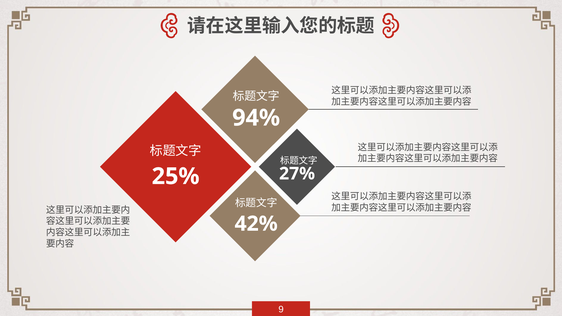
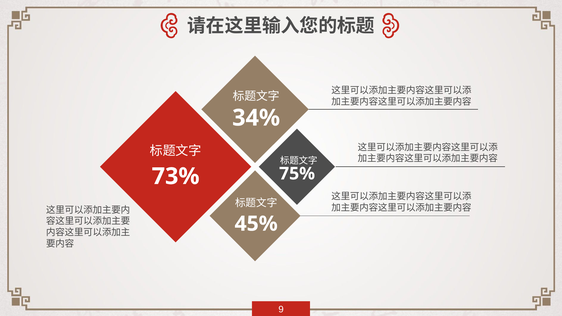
94%: 94% -> 34%
27%: 27% -> 75%
25%: 25% -> 73%
42%: 42% -> 45%
